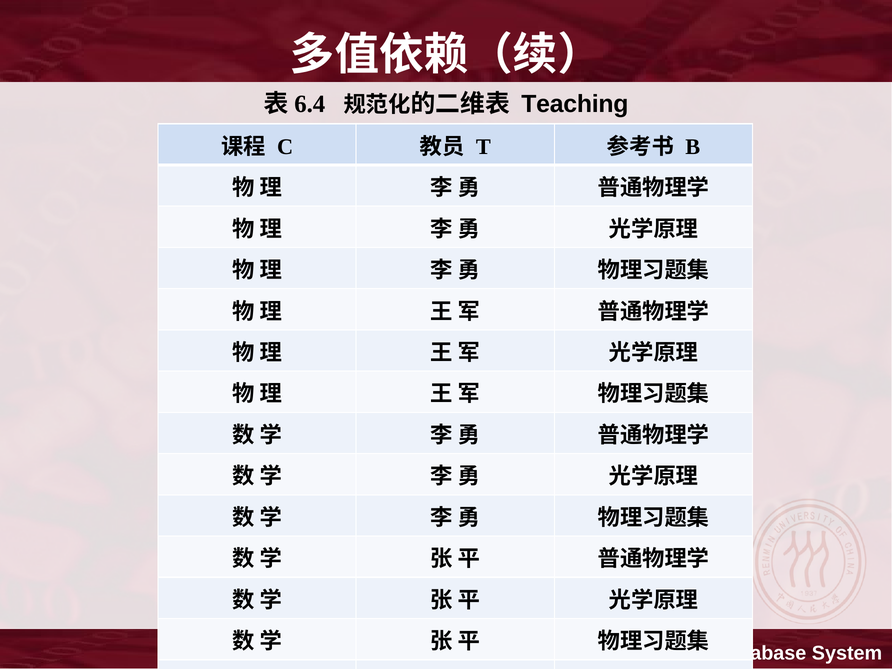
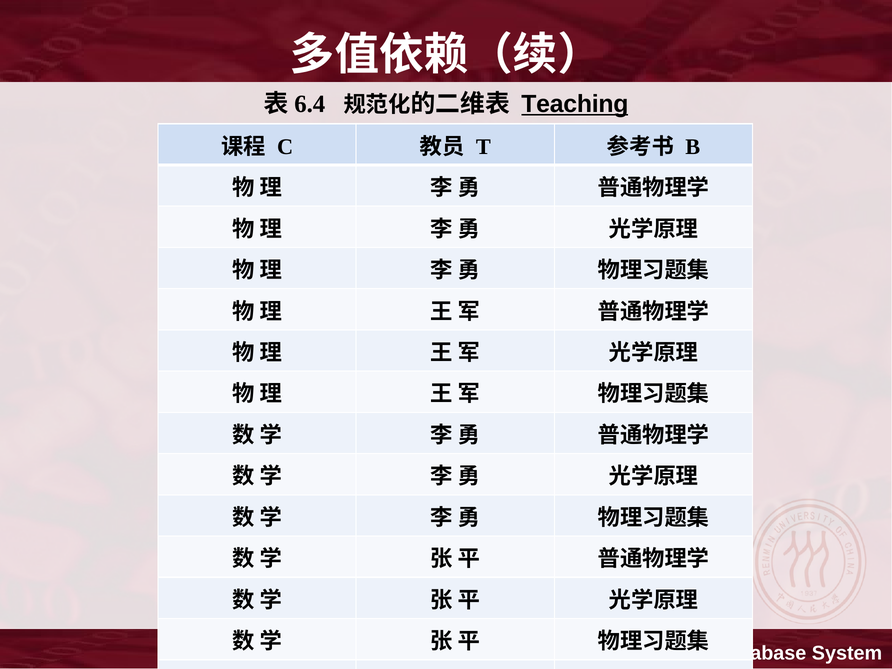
Teaching underline: none -> present
